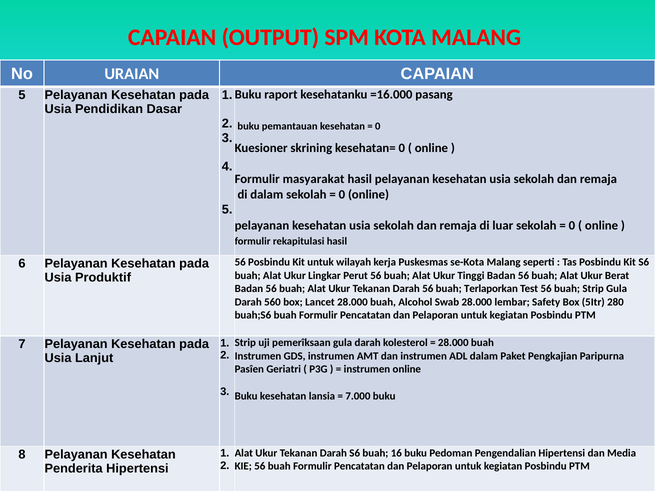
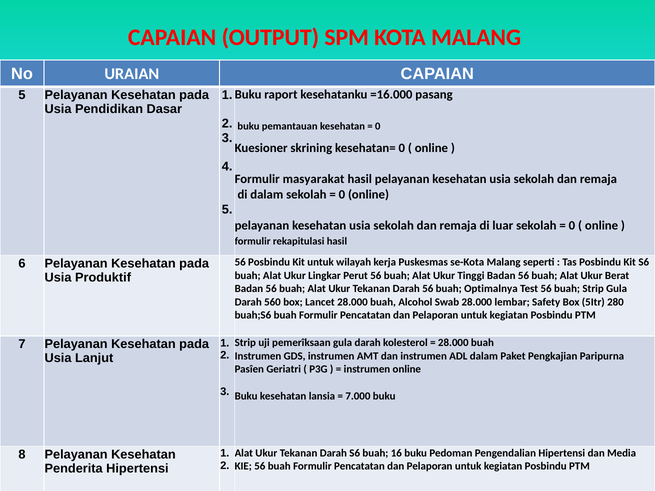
Terlaporkan: Terlaporkan -> Optimalnya
